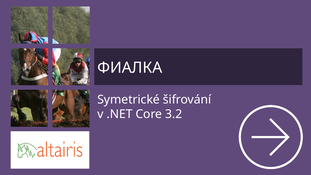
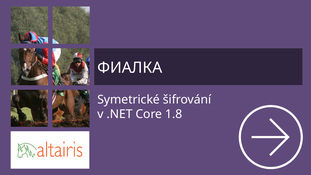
3.2: 3.2 -> 1.8
